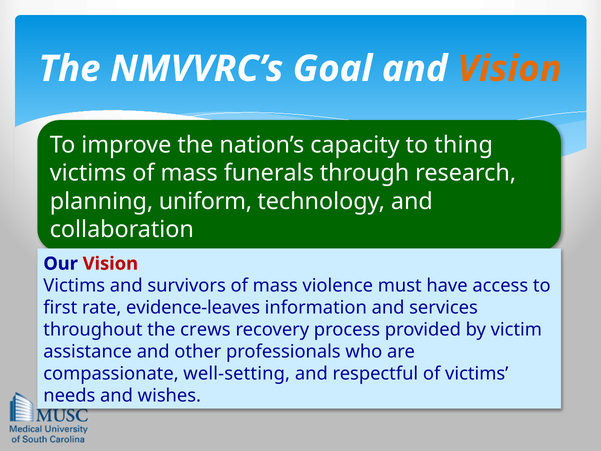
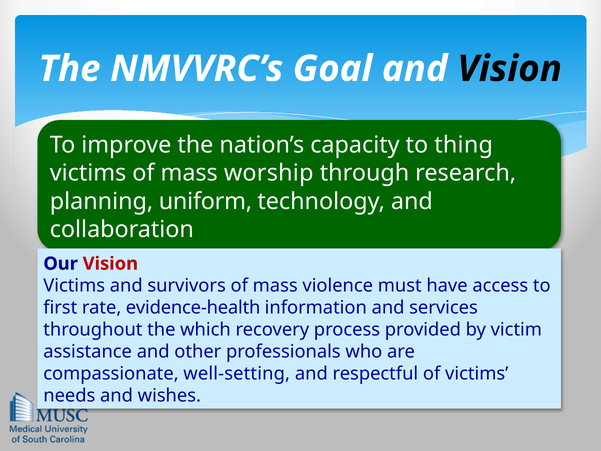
Vision at (510, 69) colour: orange -> black
funerals: funerals -> worship
evidence-leaves: evidence-leaves -> evidence-health
crews: crews -> which
